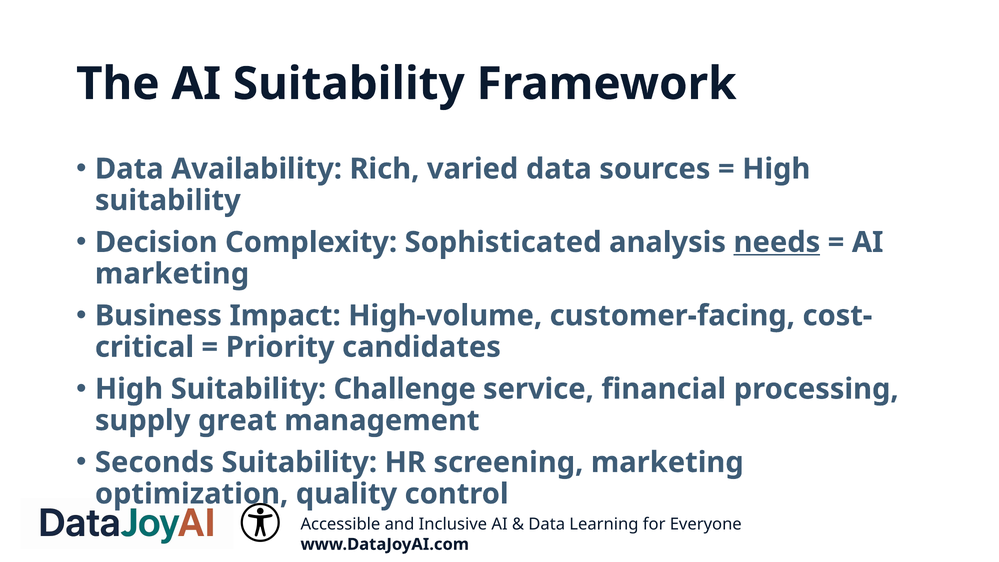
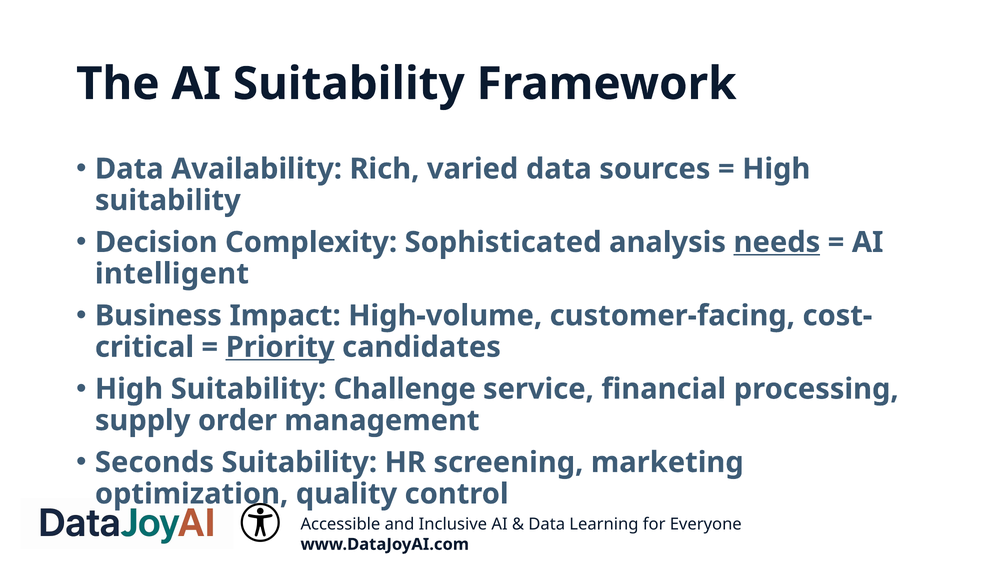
marketing at (172, 274): marketing -> intelligent
Priority underline: none -> present
great: great -> order
